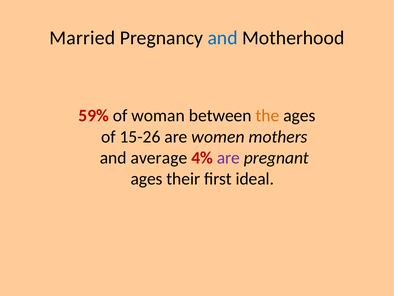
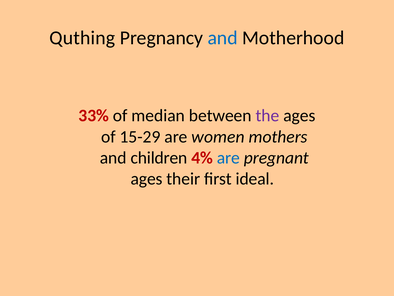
Married: Married -> Quthing
59%: 59% -> 33%
woman: woman -> median
the colour: orange -> purple
15-26: 15-26 -> 15-29
average: average -> children
are at (228, 158) colour: purple -> blue
